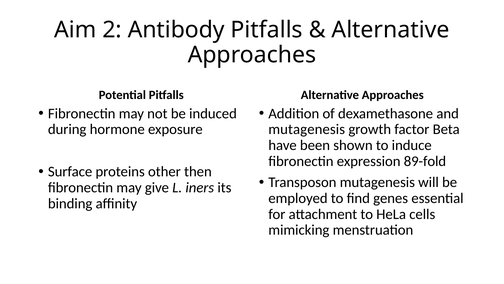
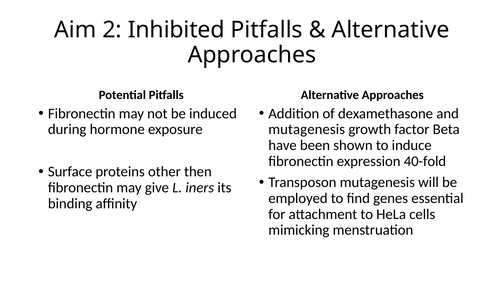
Antibody: Antibody -> Inhibited
89-fold: 89-fold -> 40-fold
